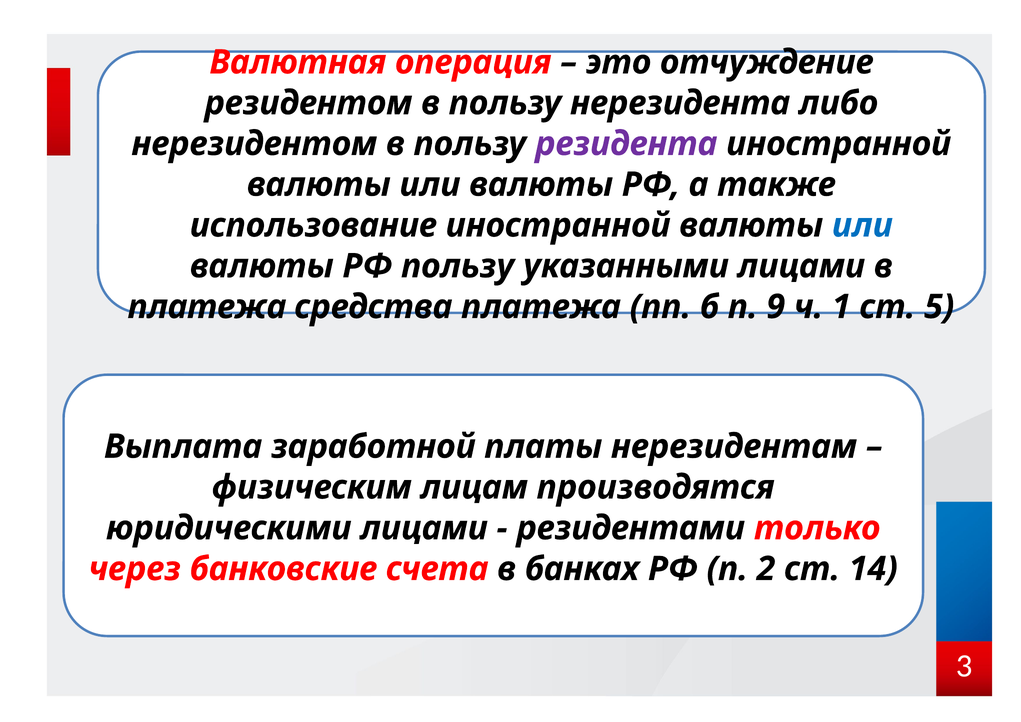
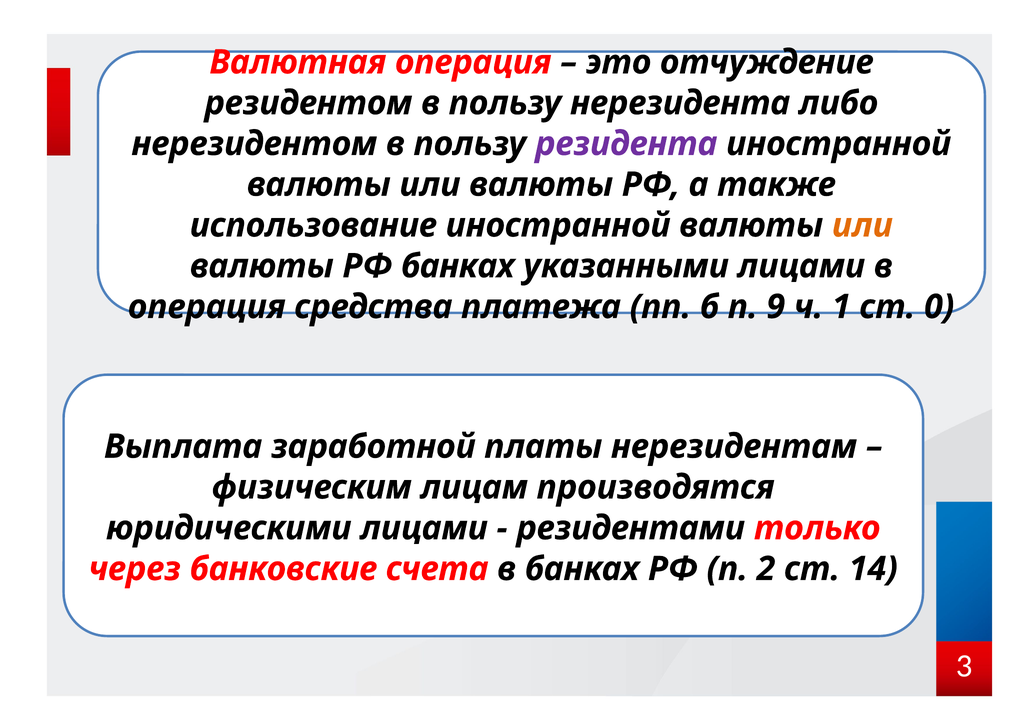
или at (862, 225) colour: blue -> orange
РФ пользу: пользу -> банках
платежа at (207, 307): платежа -> операция
5: 5 -> 0
